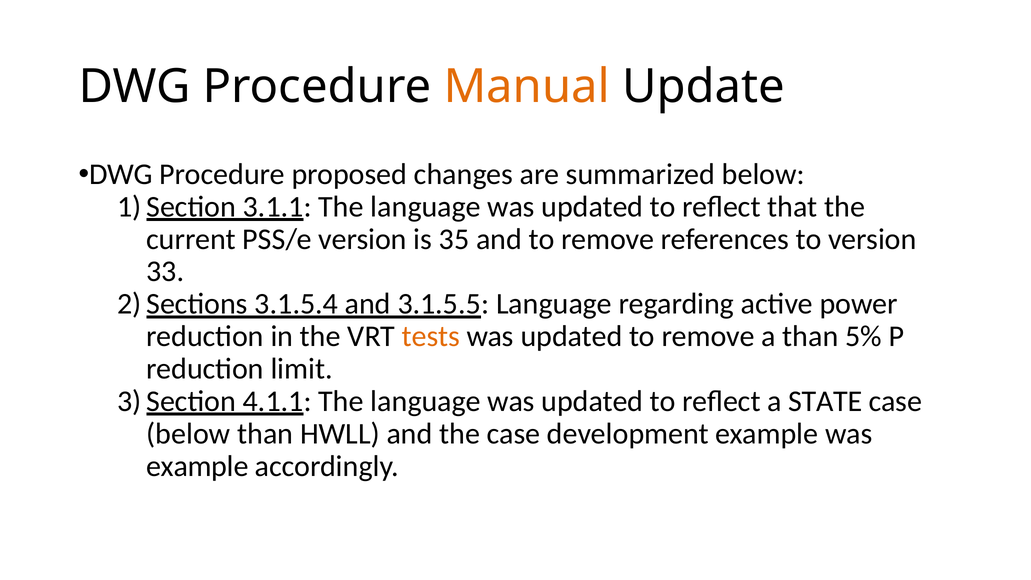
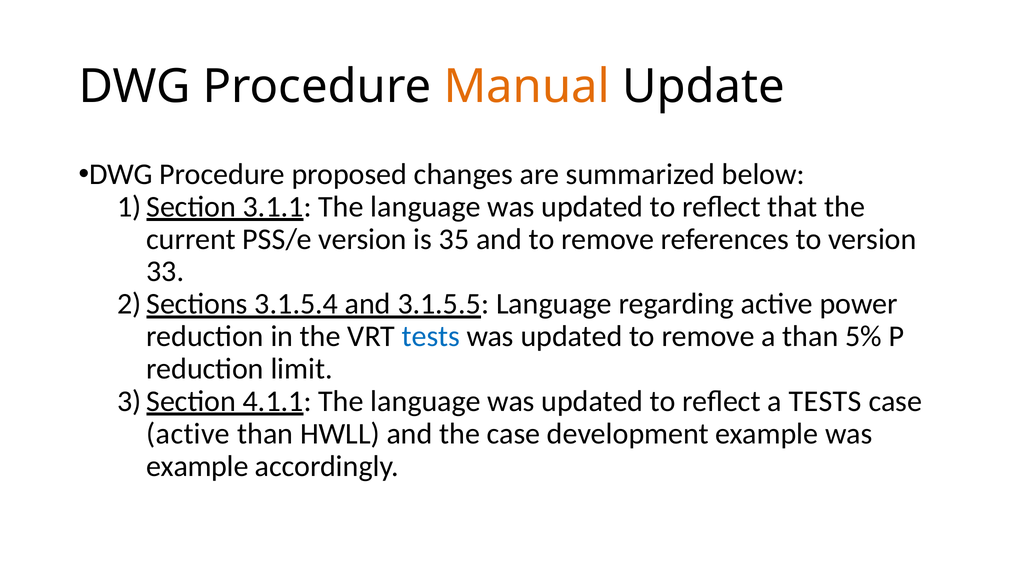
tests at (431, 336) colour: orange -> blue
a STATE: STATE -> TESTS
below at (188, 434): below -> active
